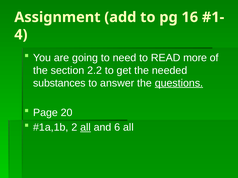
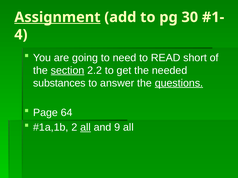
Assignment underline: none -> present
16: 16 -> 30
more: more -> short
section underline: none -> present
20: 20 -> 64
6: 6 -> 9
